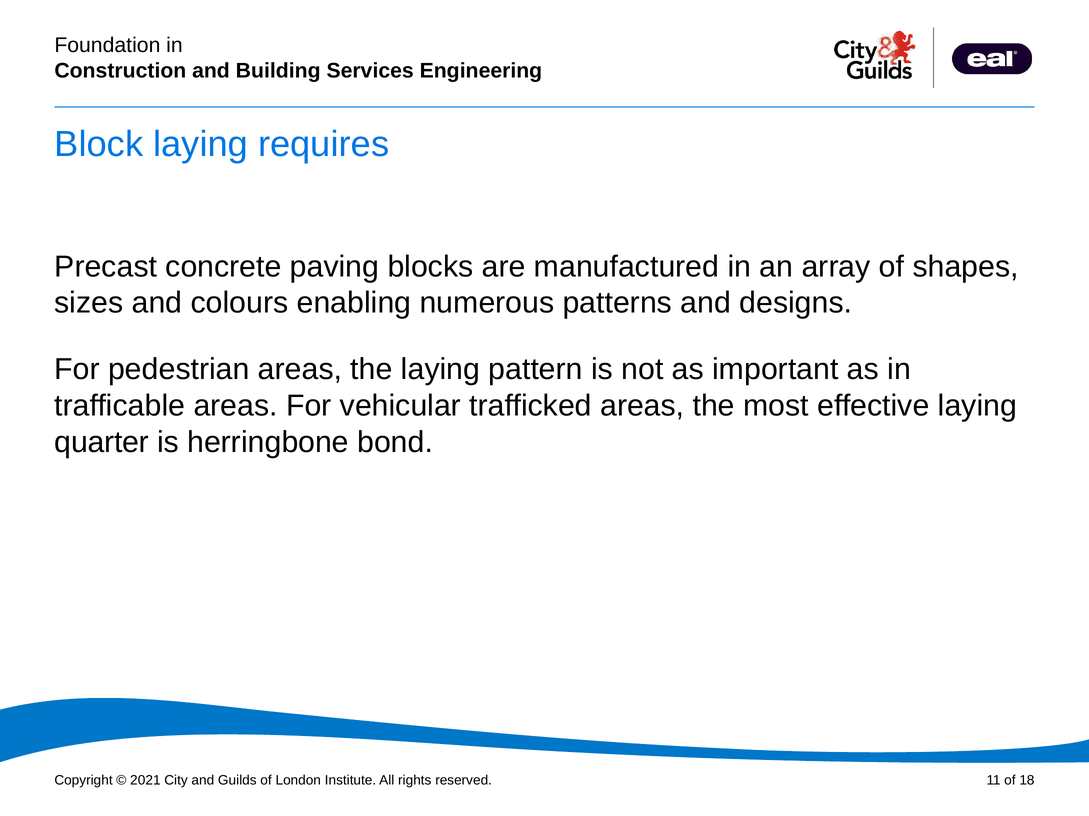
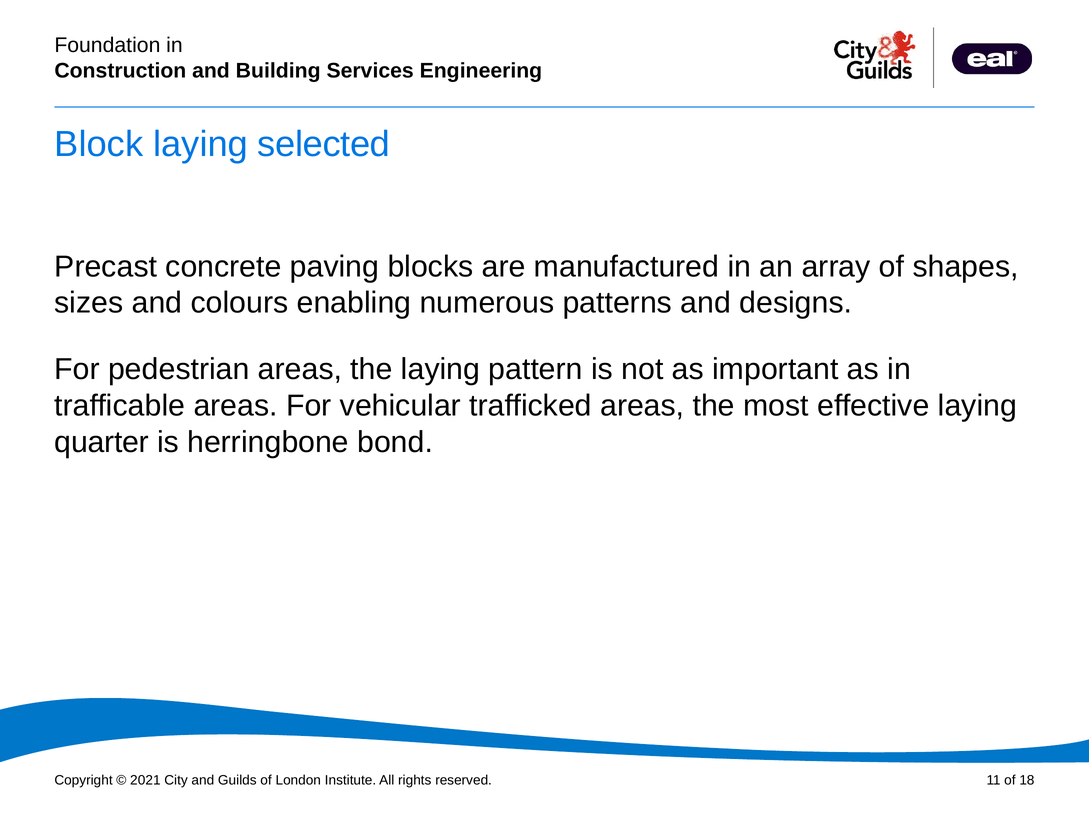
requires: requires -> selected
